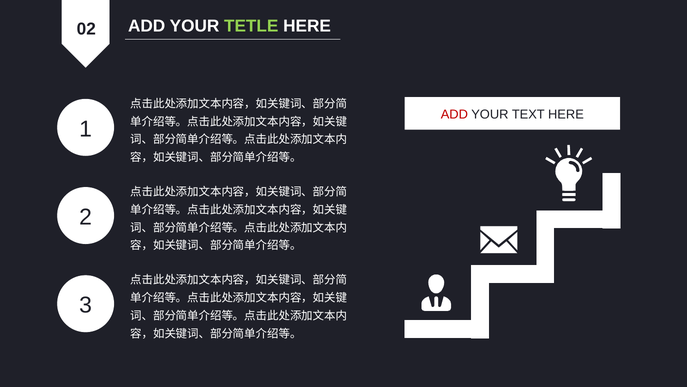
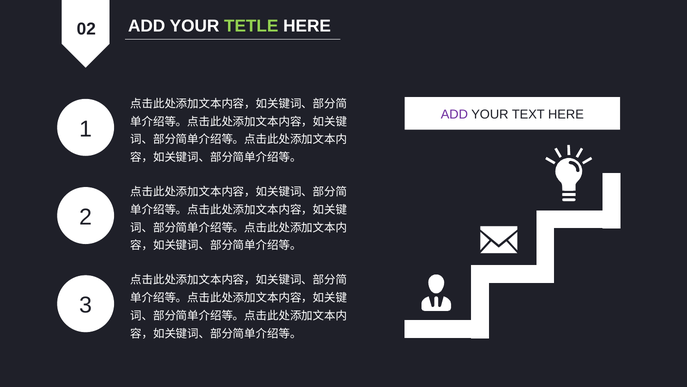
ADD at (454, 114) colour: red -> purple
